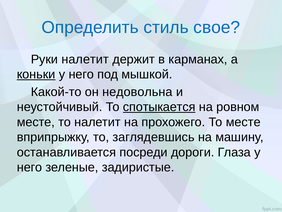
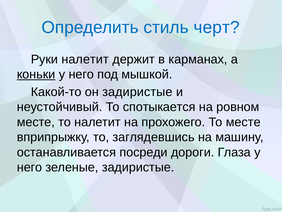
свое: свое -> черт
он недовольна: недовольна -> задиристые
спотыкается underline: present -> none
